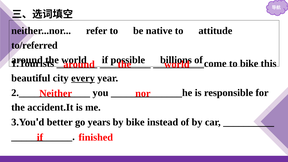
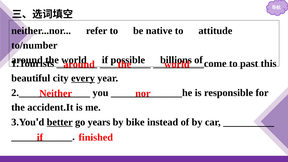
to/referred: to/referred -> to/number
to bike: bike -> past
better underline: none -> present
